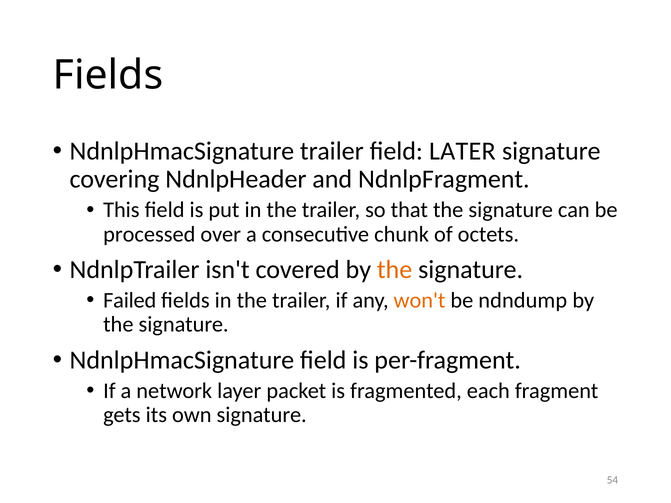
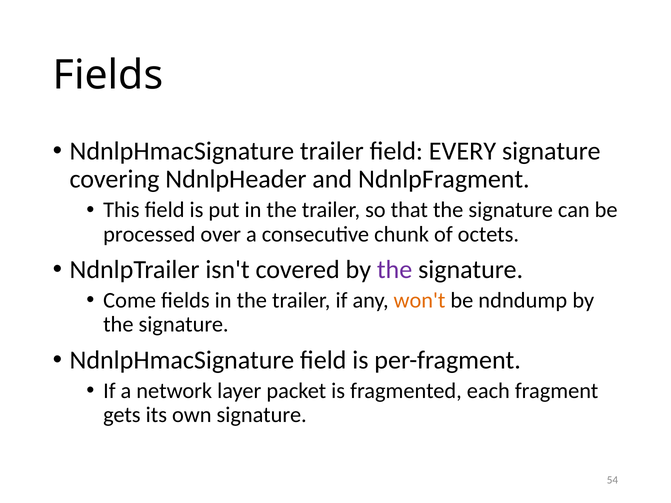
LATER: LATER -> EVERY
the at (395, 270) colour: orange -> purple
Failed: Failed -> Come
